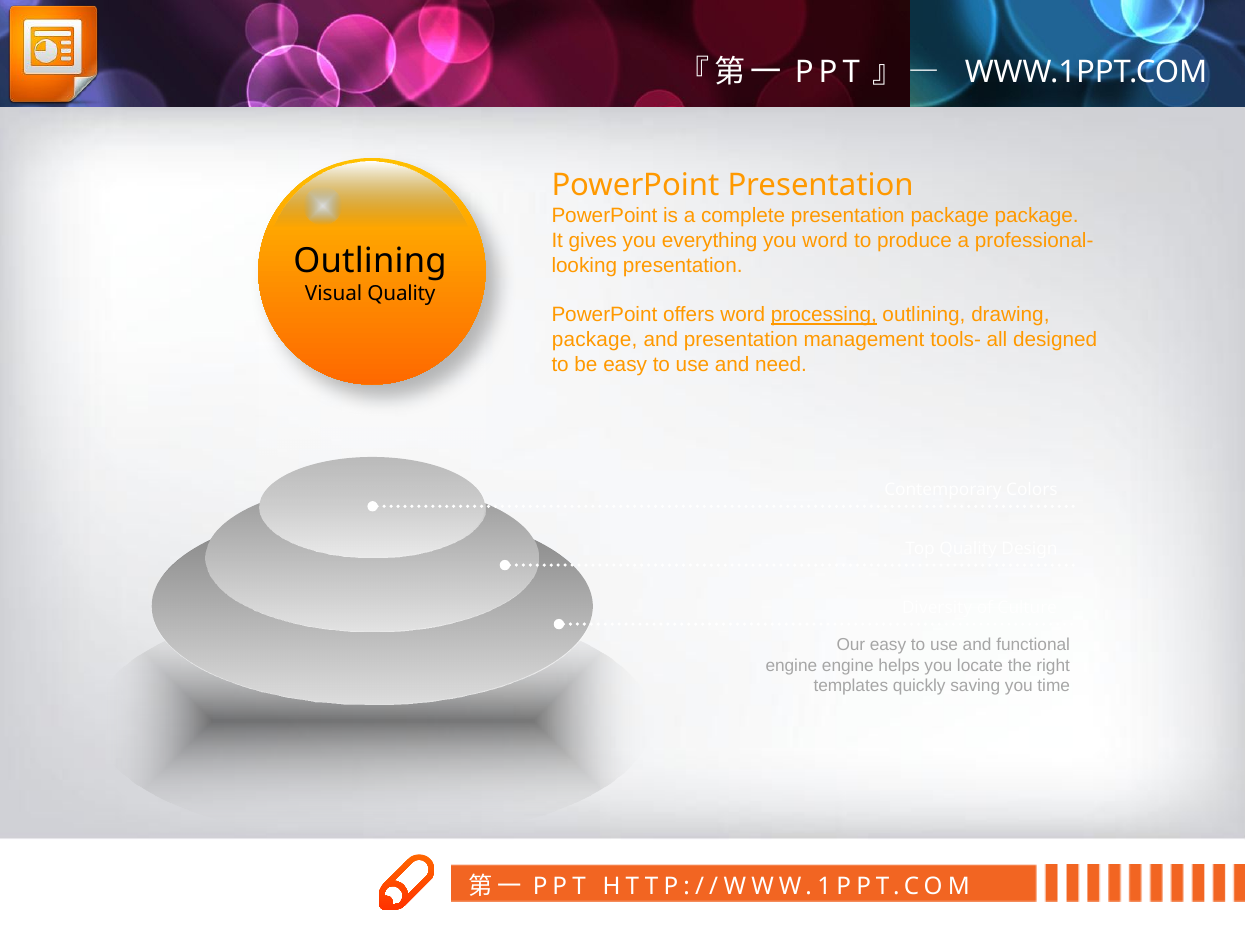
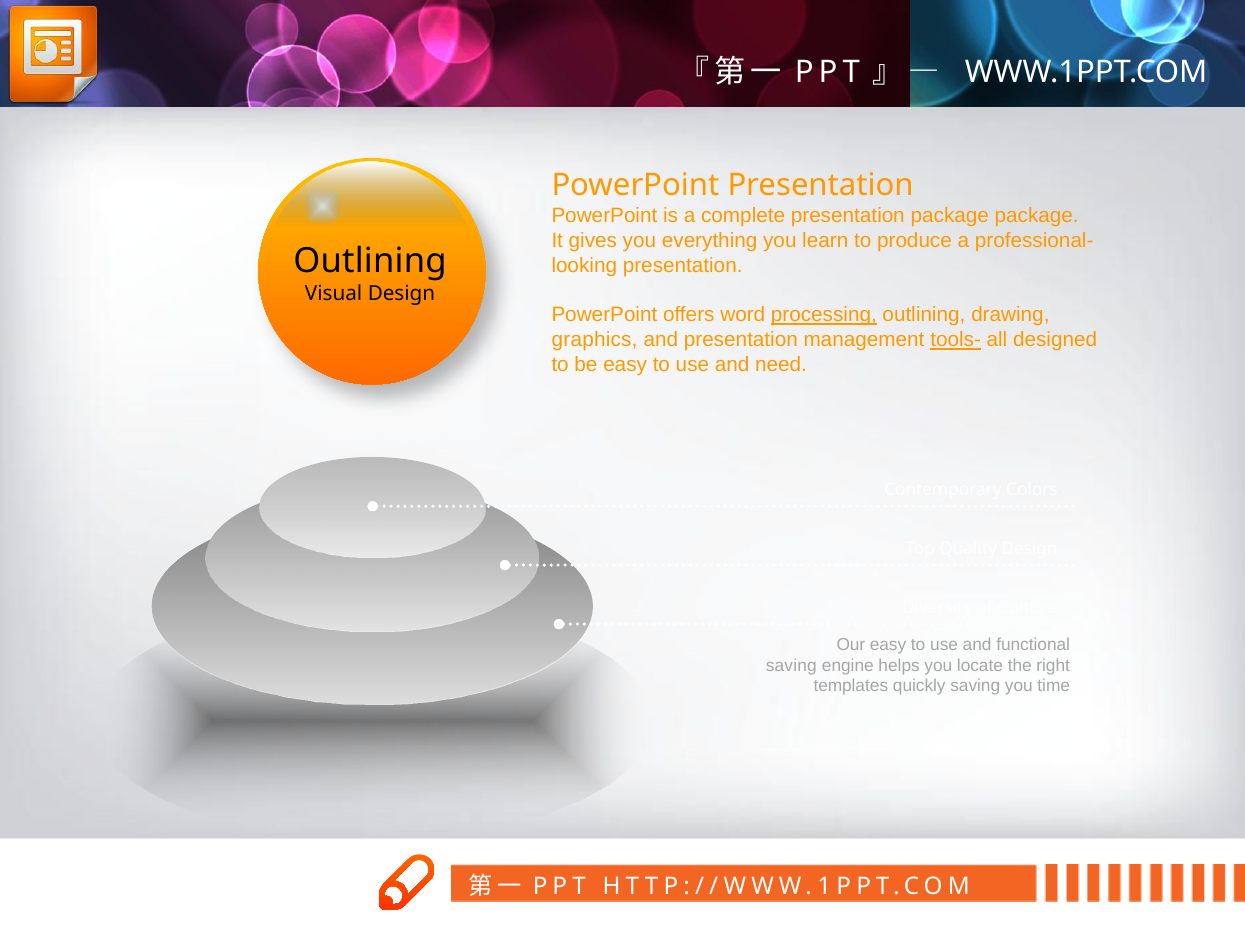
you word: word -> learn
Visual Quality: Quality -> Design
package at (595, 340): package -> graphics
tools- underline: none -> present
engine at (791, 665): engine -> saving
